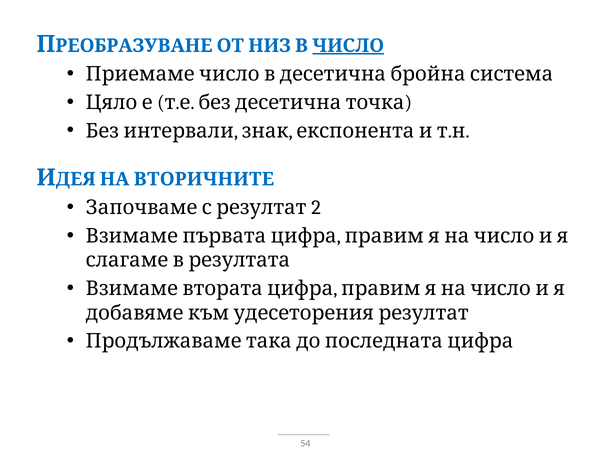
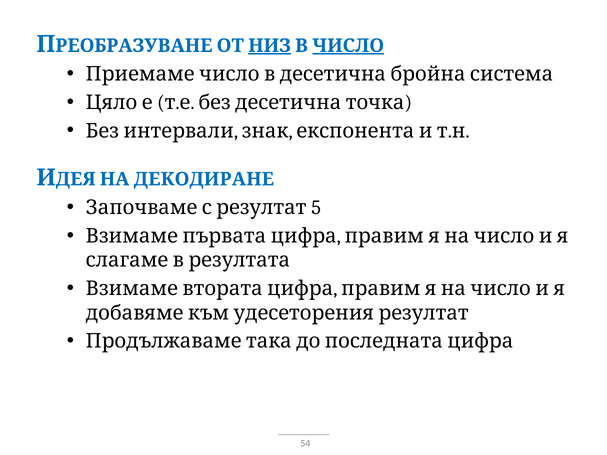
НИЗ underline: none -> present
ВТОРИЧНИТЕ: ВТОРИЧНИТЕ -> ДЕКОДИРАНЕ
2: 2 -> 5
